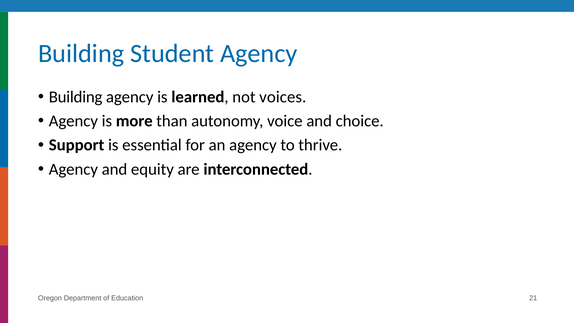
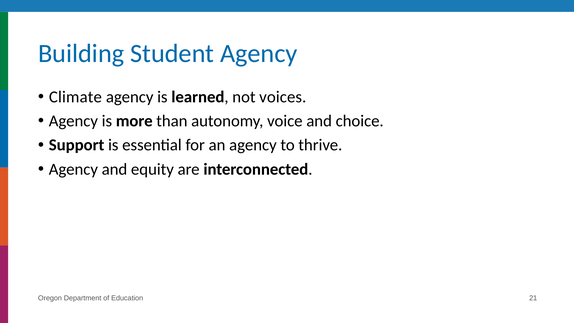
Building at (76, 97): Building -> Climate
